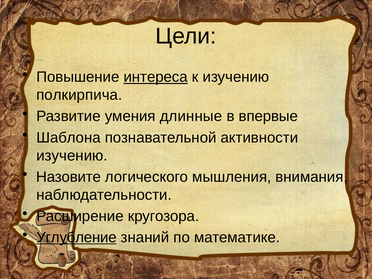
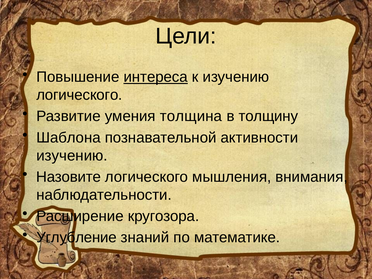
полкирпича at (79, 95): полкирпича -> логического
длинные: длинные -> толщина
впервые: впервые -> толщину
Углубление underline: present -> none
